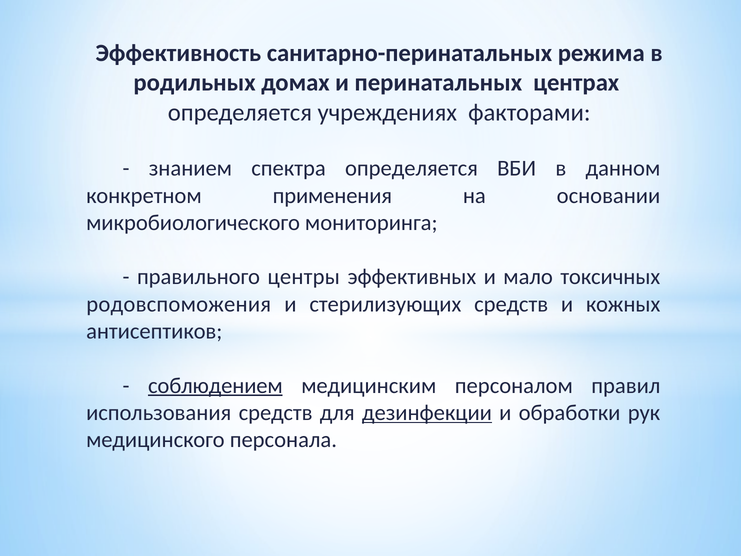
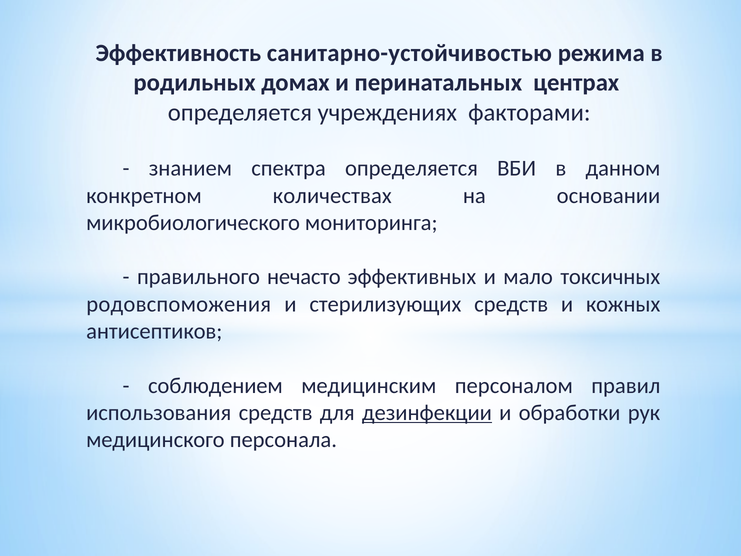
санитарно-перинатальных: санитарно-перинатальных -> санитарно-устойчивостью
применения: применения -> количествах
центры: центры -> нечасто
соблюдением underline: present -> none
